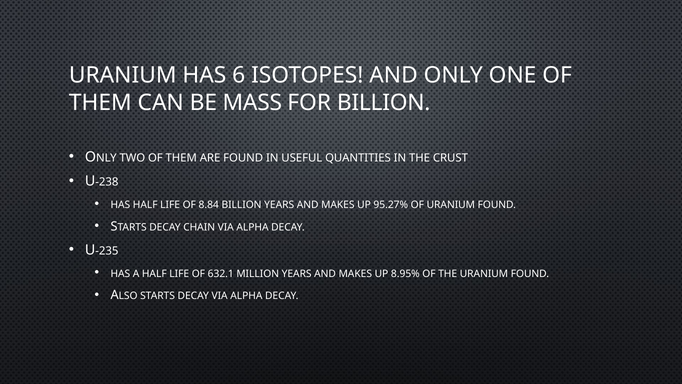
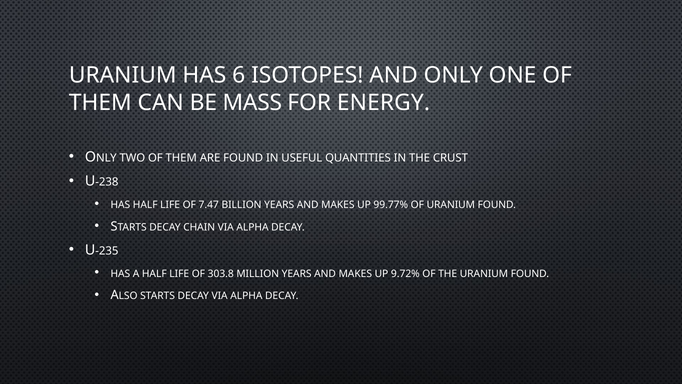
FOR BILLION: BILLION -> ENERGY
8.84: 8.84 -> 7.47
95.27%: 95.27% -> 99.77%
632.1: 632.1 -> 303.8
8.95%: 8.95% -> 9.72%
